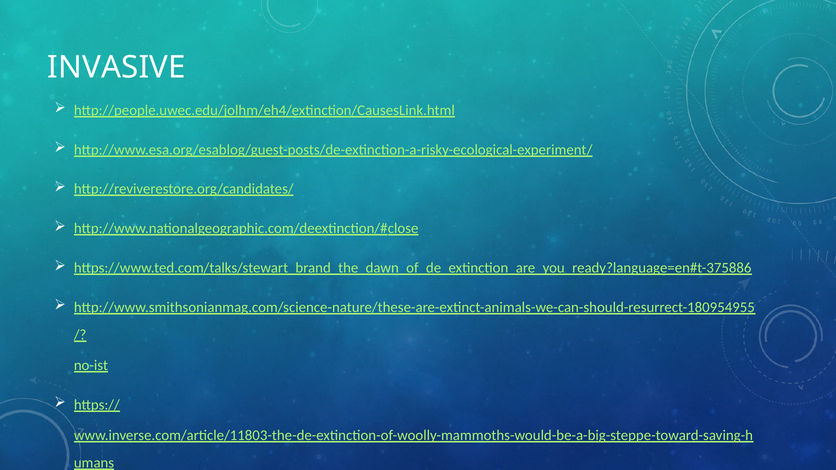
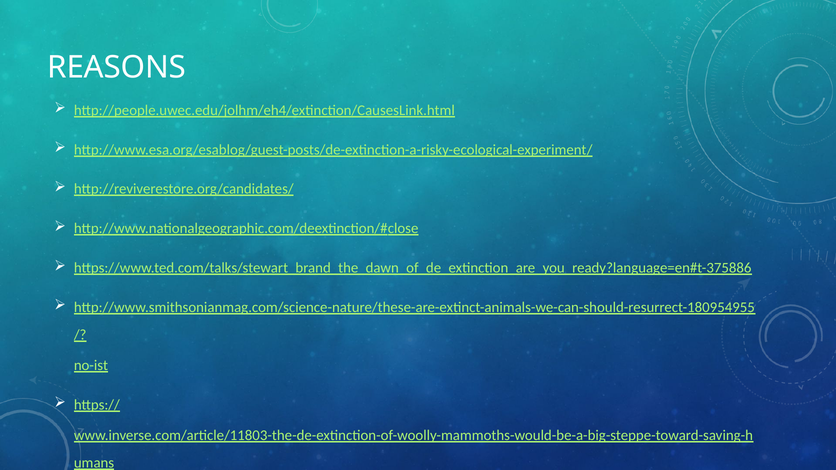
INVASIVE: INVASIVE -> REASONS
